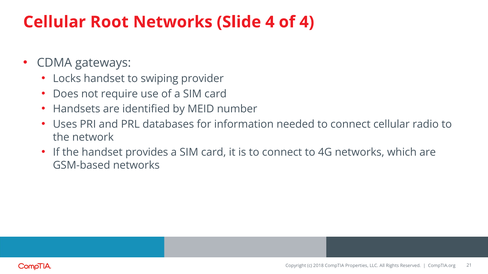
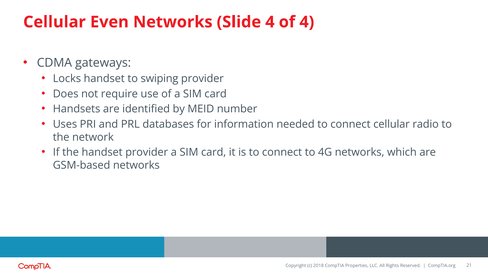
Root: Root -> Even
handset provides: provides -> provider
